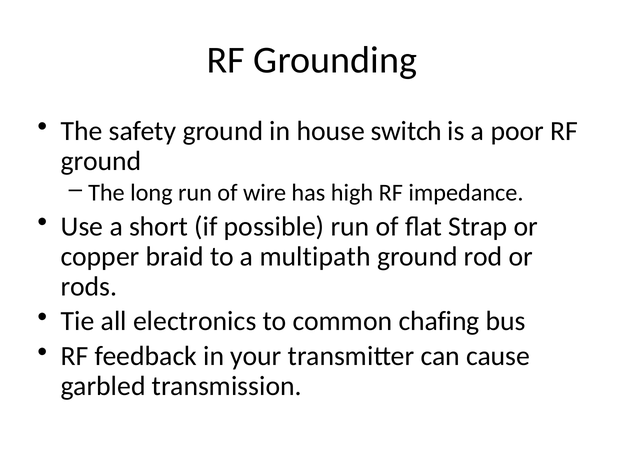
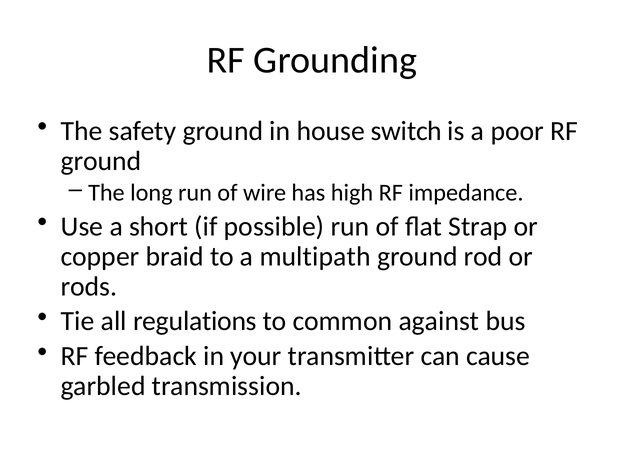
electronics: electronics -> regulations
chafing: chafing -> against
